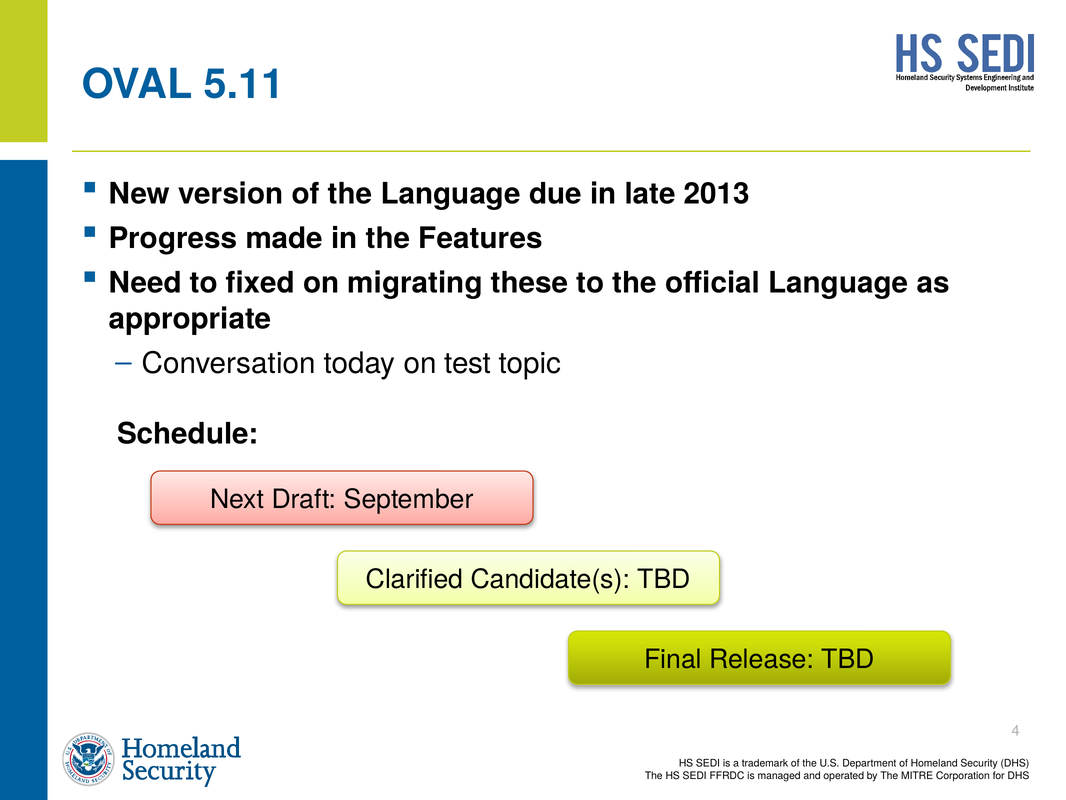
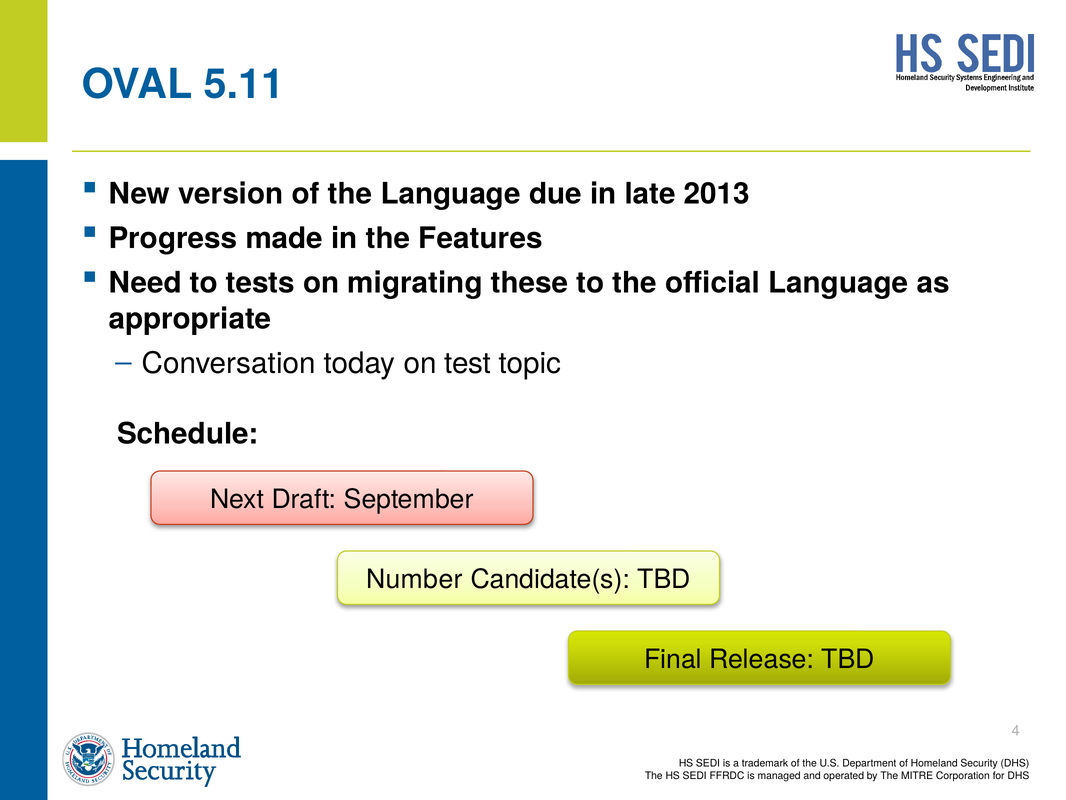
fixed: fixed -> tests
Clarified: Clarified -> Number
